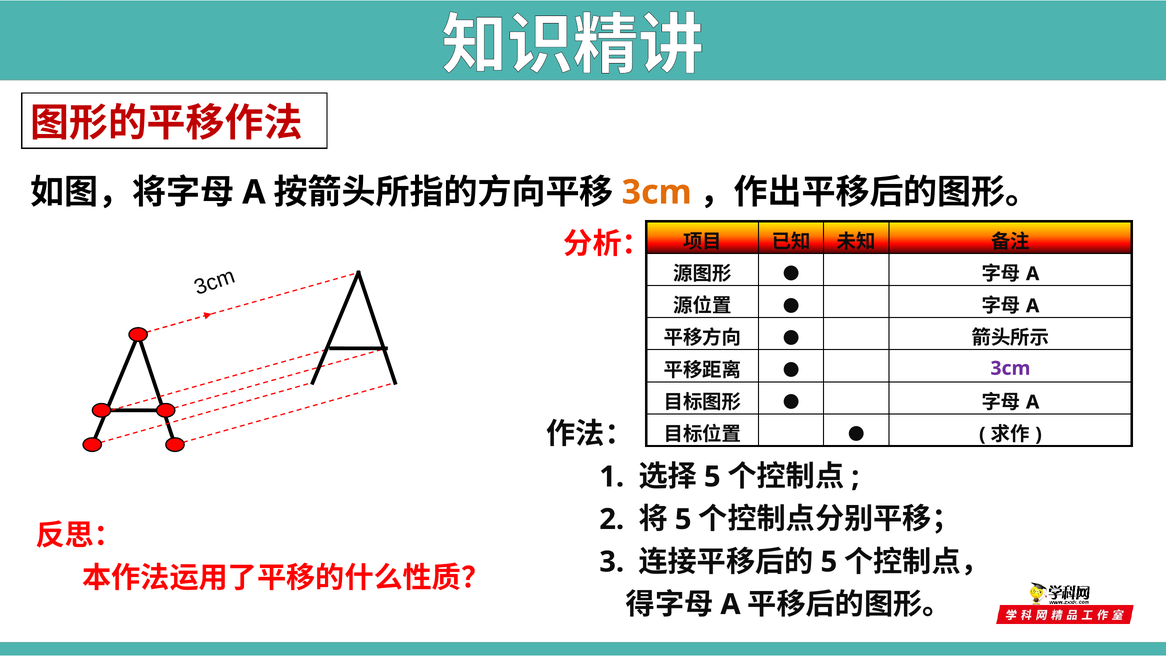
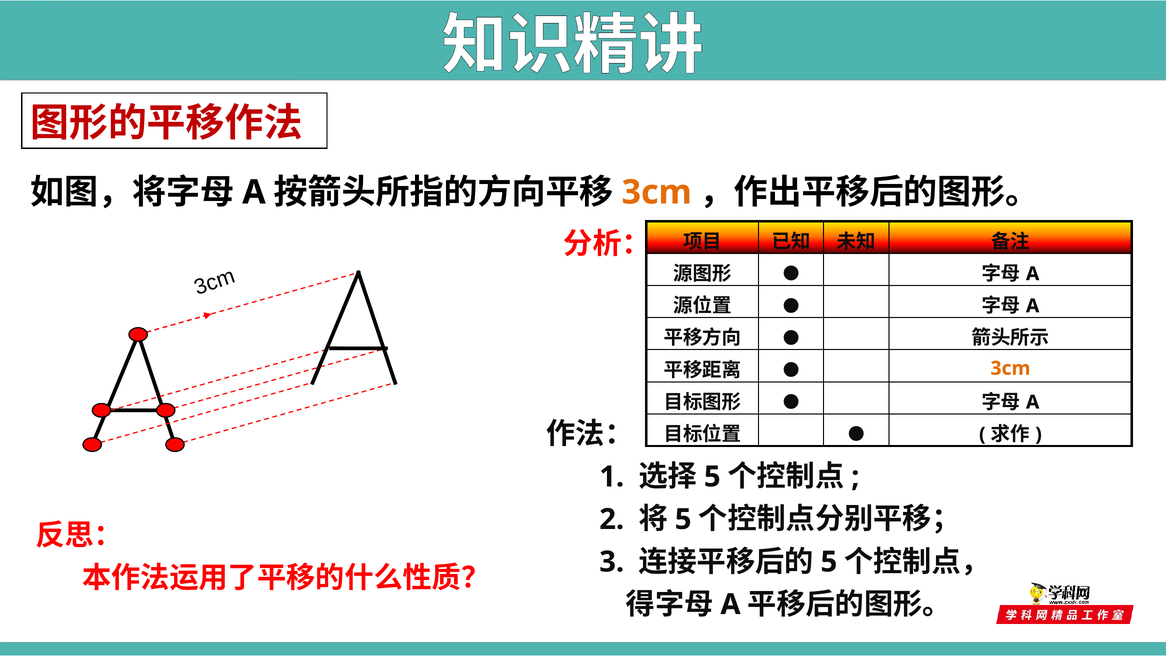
3cm at (1010, 368) colour: purple -> orange
